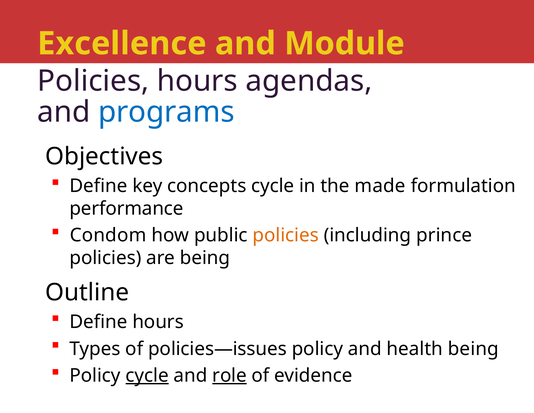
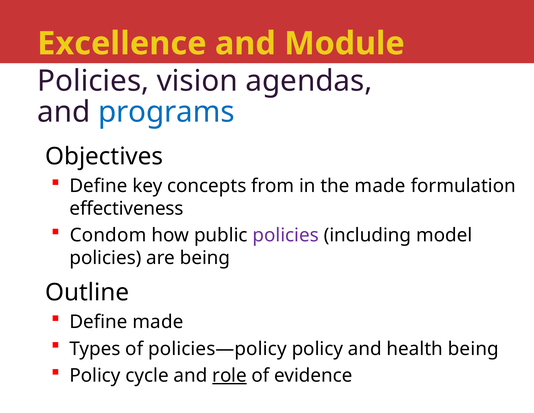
Policies hours: hours -> vision
concepts cycle: cycle -> from
performance: performance -> effectiveness
policies at (286, 235) colour: orange -> purple
prince: prince -> model
Define hours: hours -> made
policies—issues: policies—issues -> policies—policy
cycle at (147, 375) underline: present -> none
